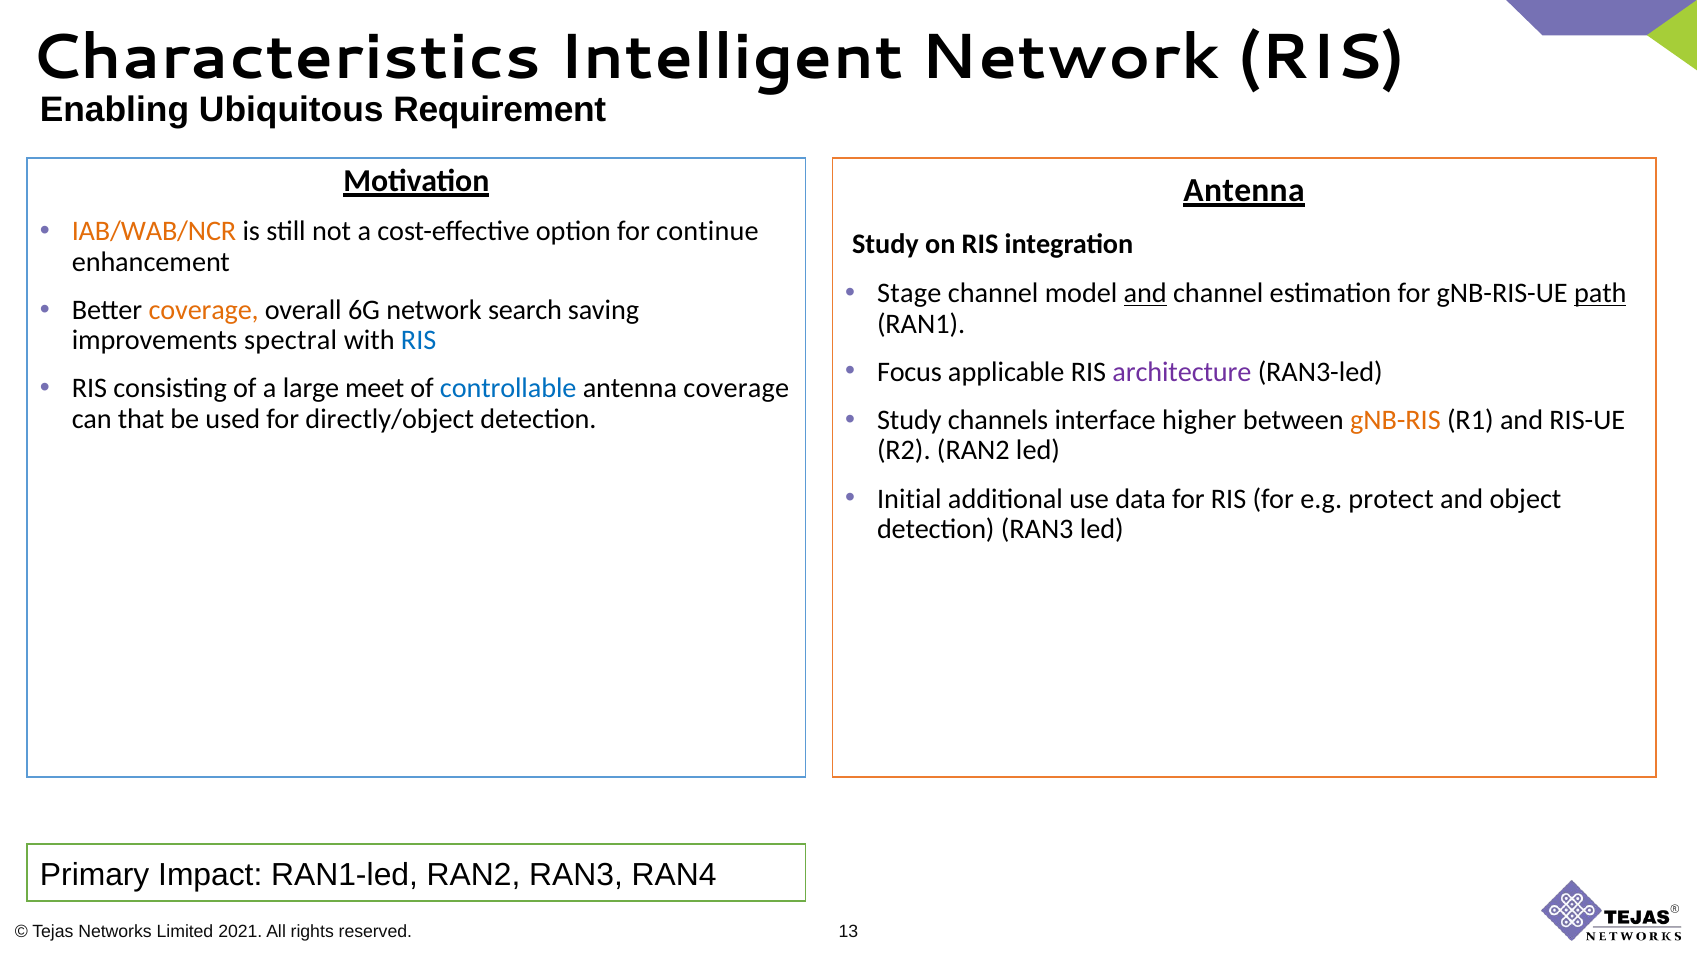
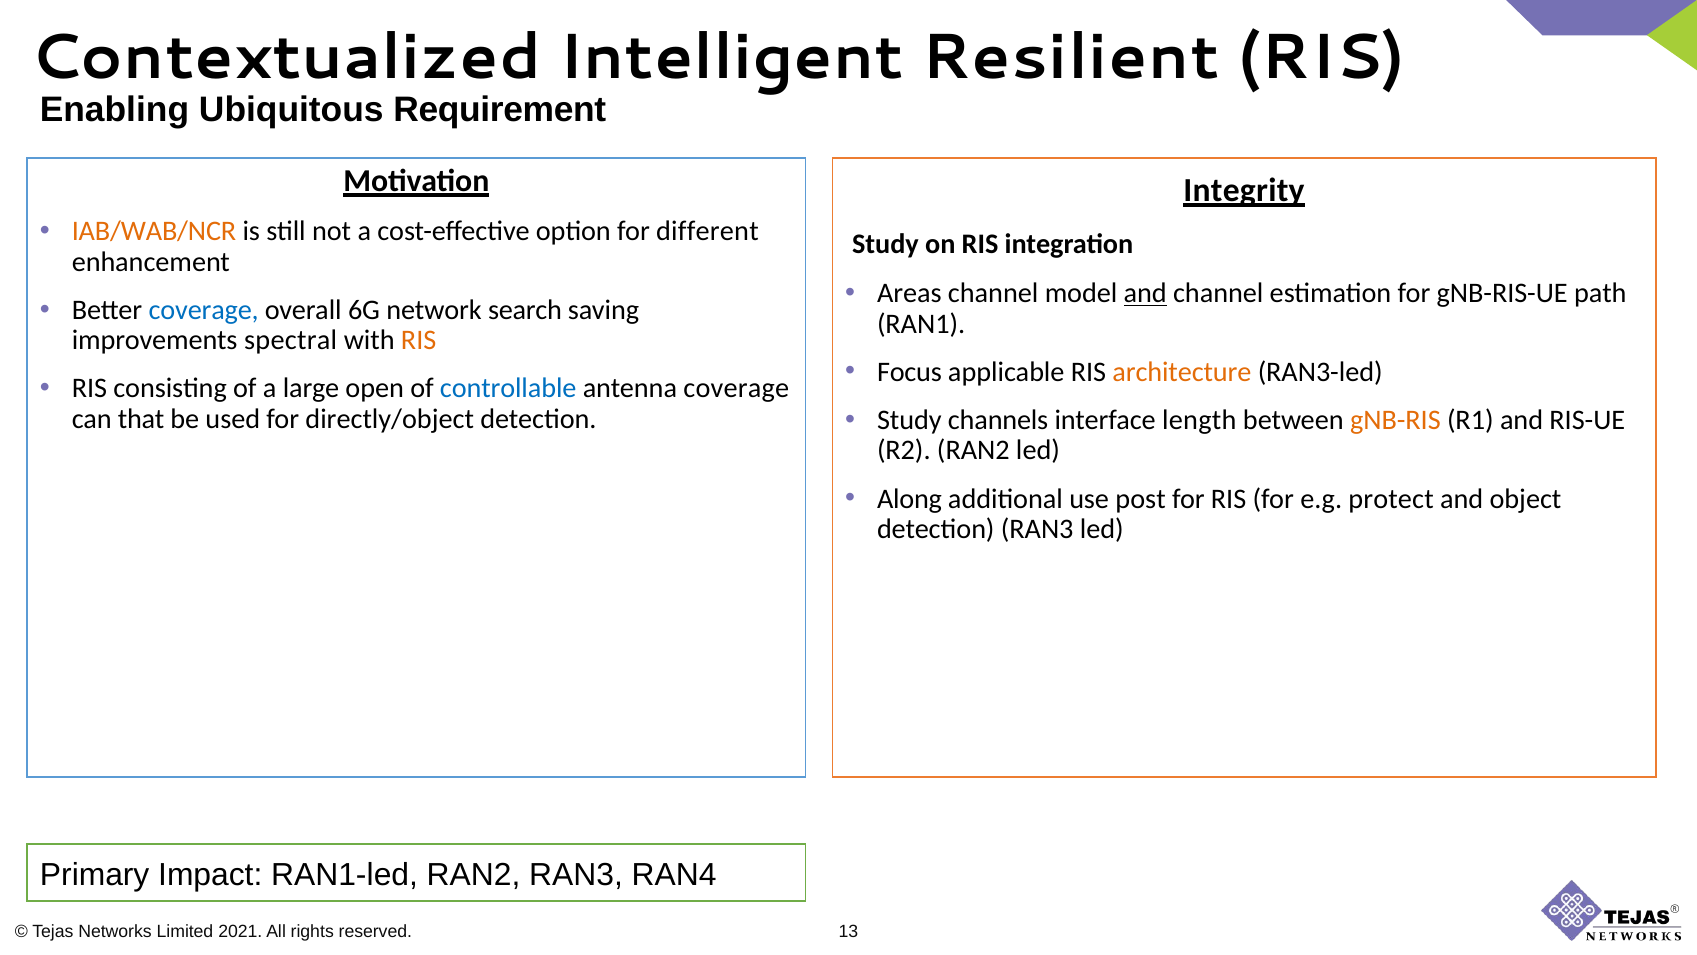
Characteristics: Characteristics -> Contextualized
Intelligent Network: Network -> Resilient
Antenna at (1244, 190): Antenna -> Integrity
continue: continue -> different
Stage: Stage -> Areas
path underline: present -> none
coverage at (204, 310) colour: orange -> blue
RIS at (419, 340) colour: blue -> orange
architecture colour: purple -> orange
meet: meet -> open
higher: higher -> length
Initial: Initial -> Along
data: data -> post
